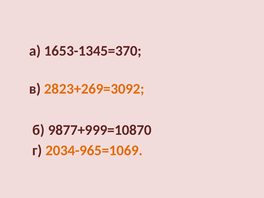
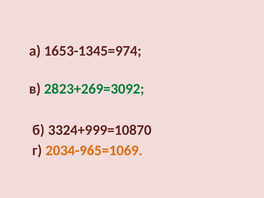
1653-1345=370: 1653-1345=370 -> 1653-1345=974
2823+269=3092 colour: orange -> green
9877+999=10870: 9877+999=10870 -> 3324+999=10870
